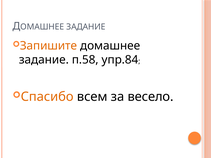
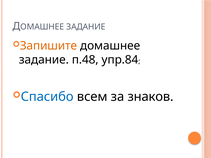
п.58: п.58 -> п.48
Спасибо colour: orange -> blue
весело: весело -> знаков
